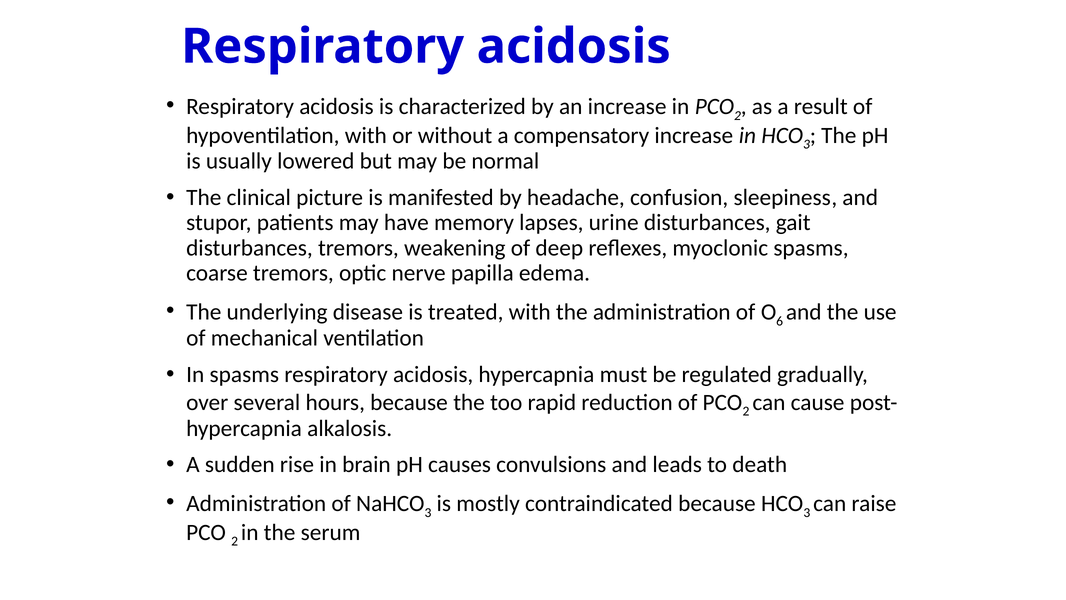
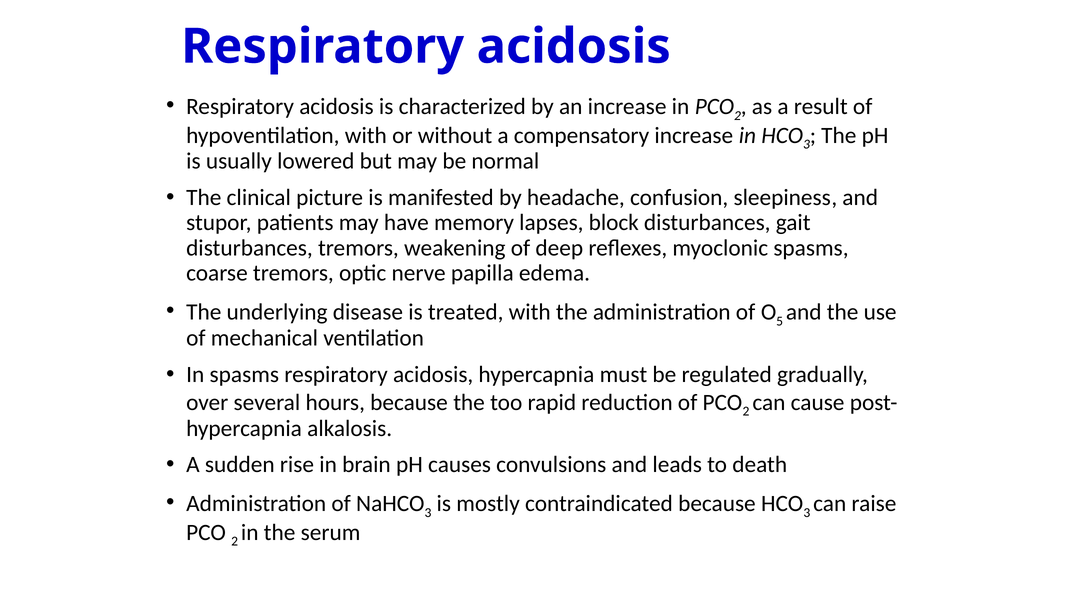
urine: urine -> block
6: 6 -> 5
